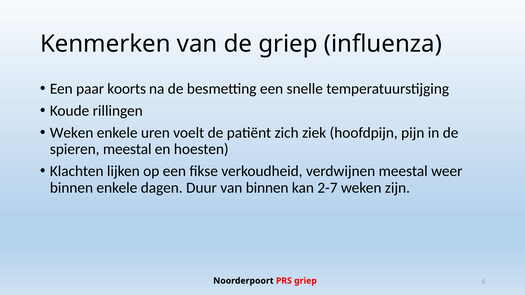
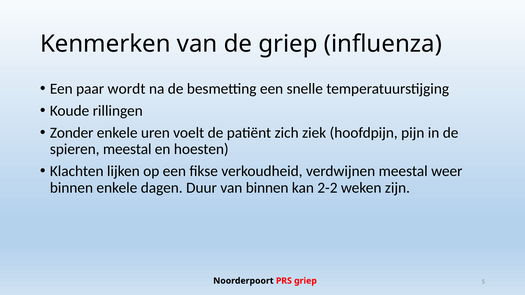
koorts: koorts -> wordt
Weken at (72, 133): Weken -> Zonder
2-7: 2-7 -> 2-2
